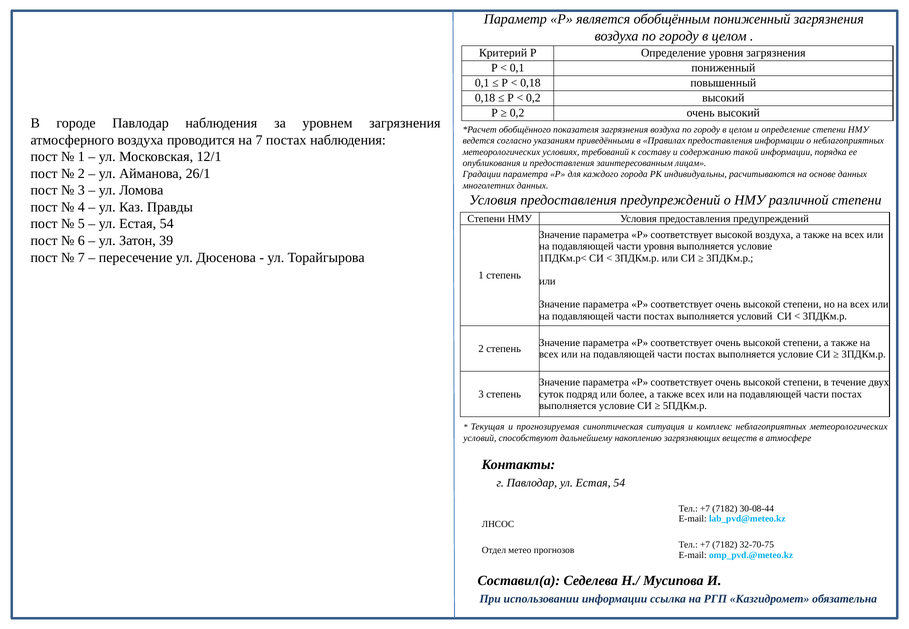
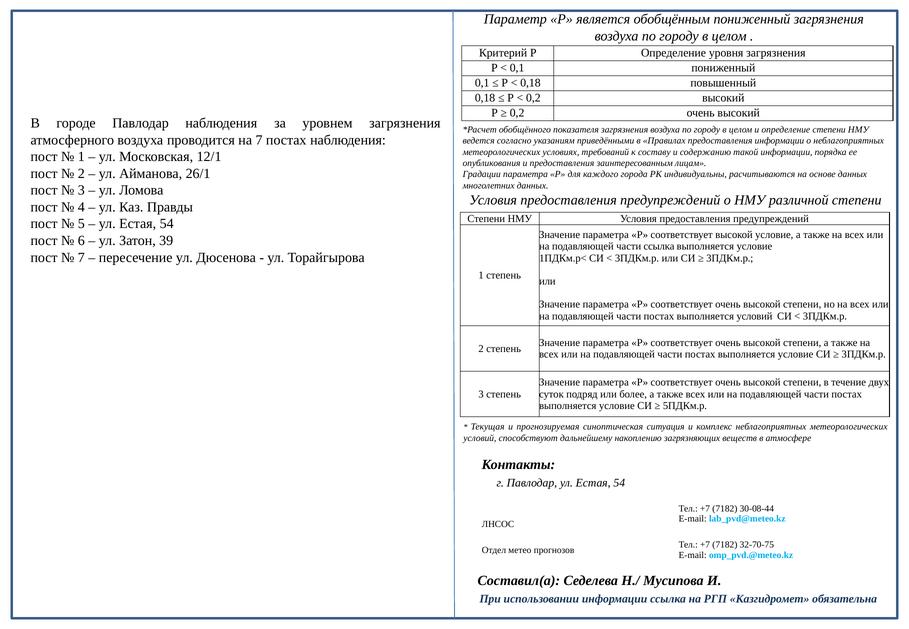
высокой воздуха: воздуха -> условие
части уровня: уровня -> ссылка
